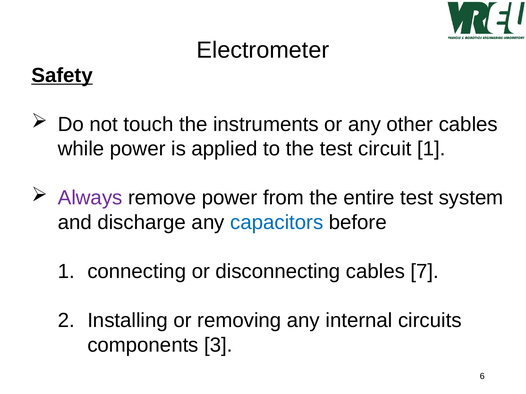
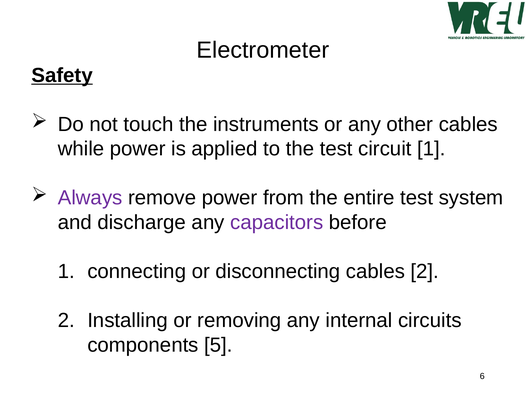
capacitors colour: blue -> purple
cables 7: 7 -> 2
3: 3 -> 5
